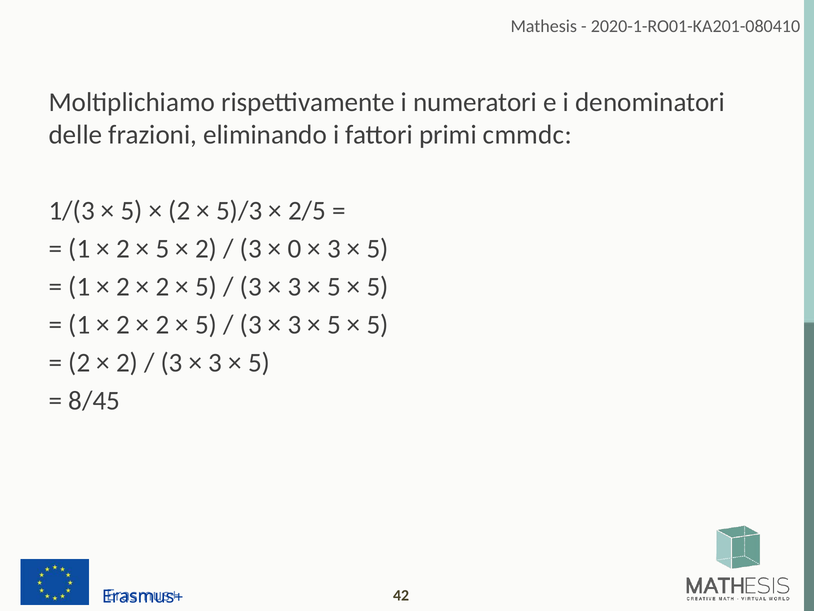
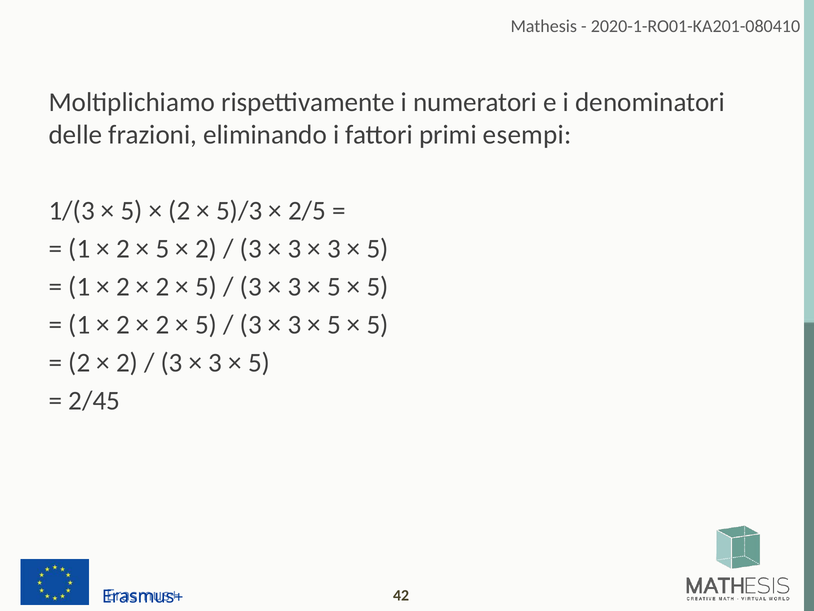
cmmdc: cmmdc -> esempi
0 at (294, 249): 0 -> 3
8/45: 8/45 -> 2/45
